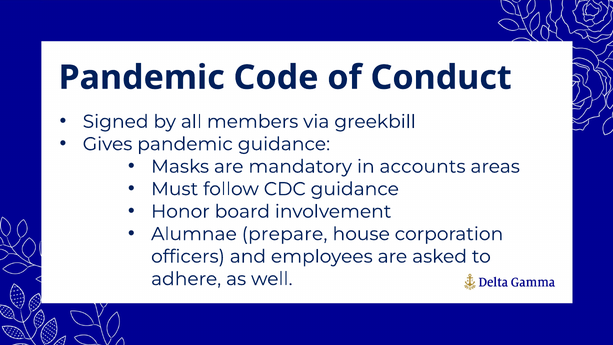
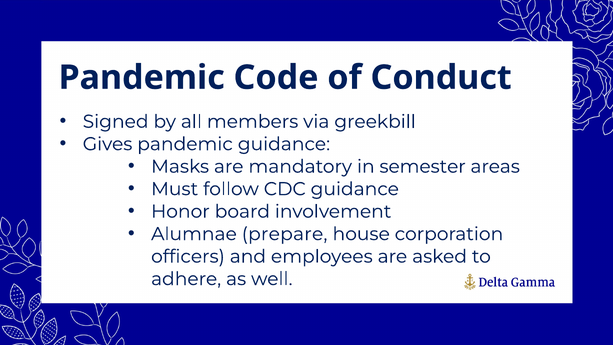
accounts: accounts -> semester
